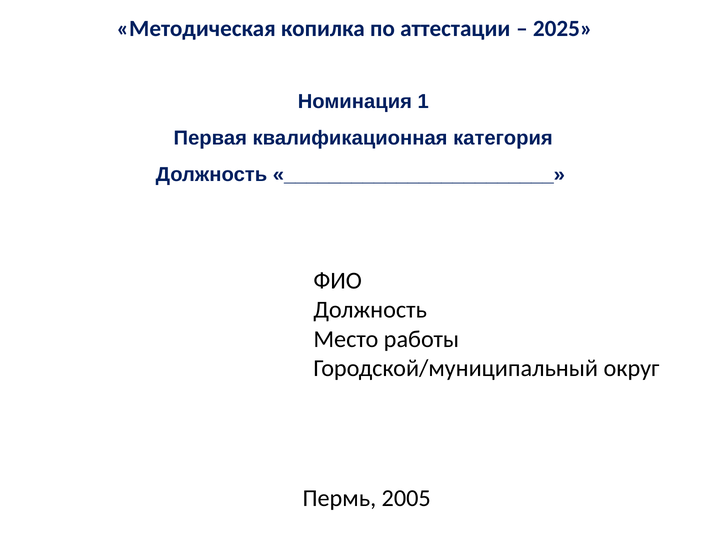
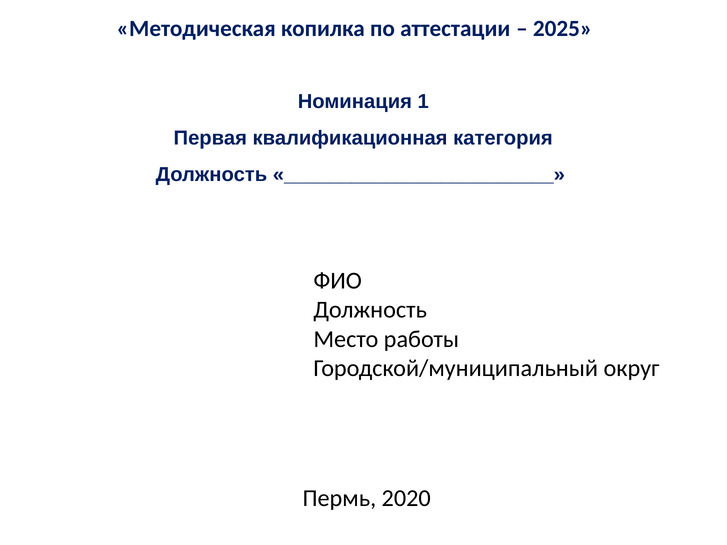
2005: 2005 -> 2020
